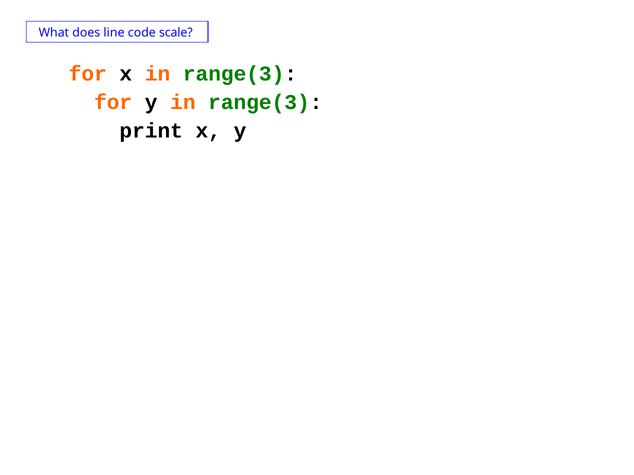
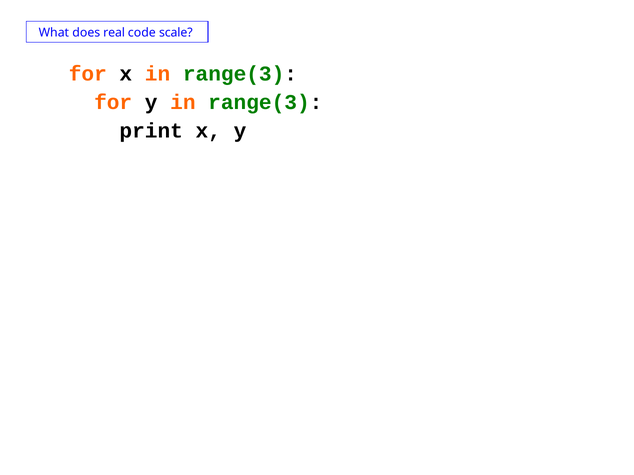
line: line -> real
